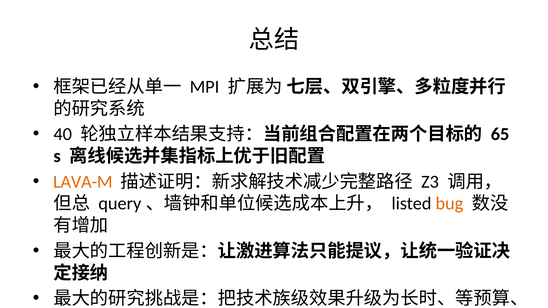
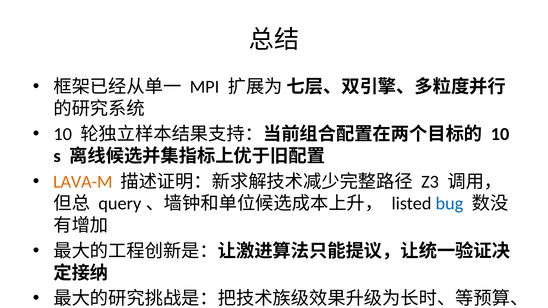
40 at (63, 134): 40 -> 10
65 at (500, 134): 65 -> 10
bug colour: orange -> blue
